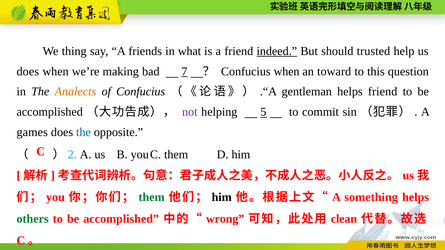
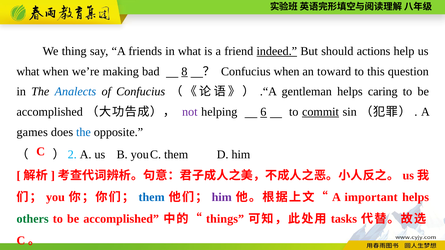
trusted: trusted -> actions
does at (28, 72): does -> what
7: 7 -> 8
Analects colour: orange -> blue
helps friend: friend -> caring
5: 5 -> 6
commit underline: none -> present
them at (152, 197) colour: green -> blue
him at (222, 197) colour: black -> purple
something: something -> important
wrong: wrong -> things
clean: clean -> tasks
